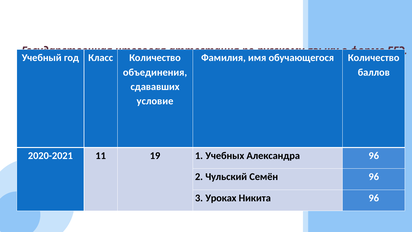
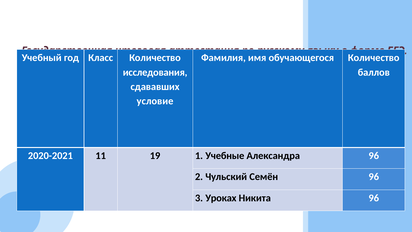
объединения: объединения -> исследования
Учебных: Учебных -> Учебные
